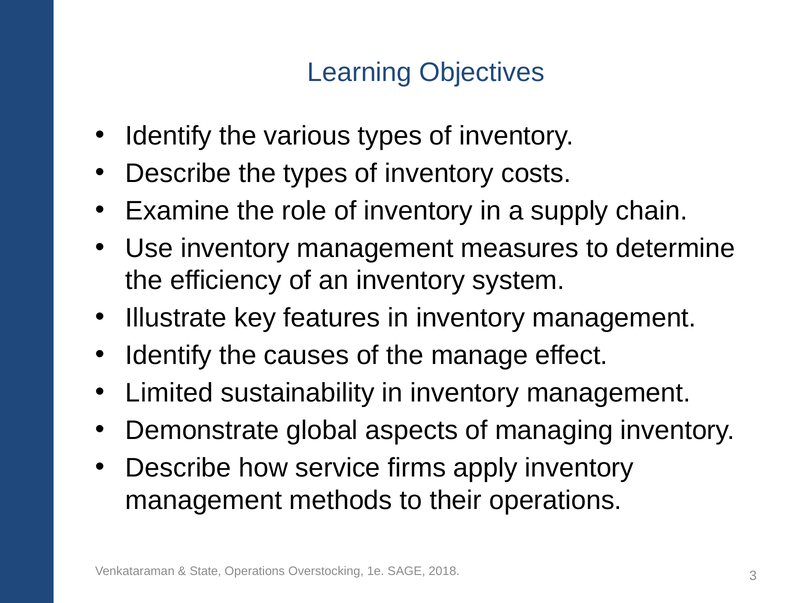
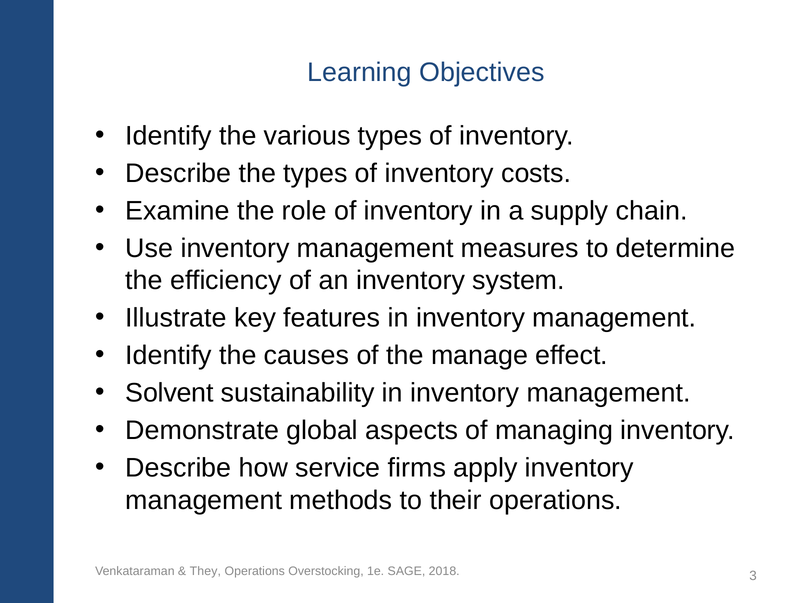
Limited: Limited -> Solvent
State: State -> They
